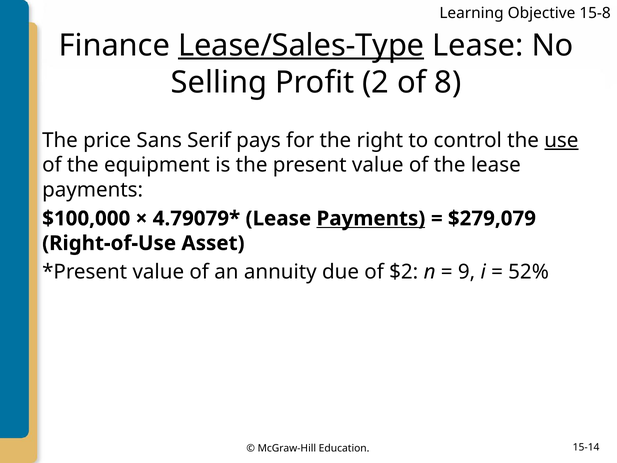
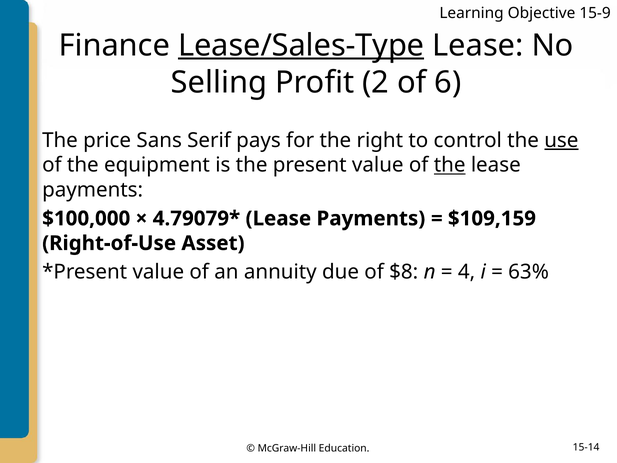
15-8: 15-8 -> 15-9
8: 8 -> 6
the at (450, 165) underline: none -> present
Payments at (371, 218) underline: present -> none
$279,079: $279,079 -> $109,159
$2: $2 -> $8
9: 9 -> 4
52%: 52% -> 63%
